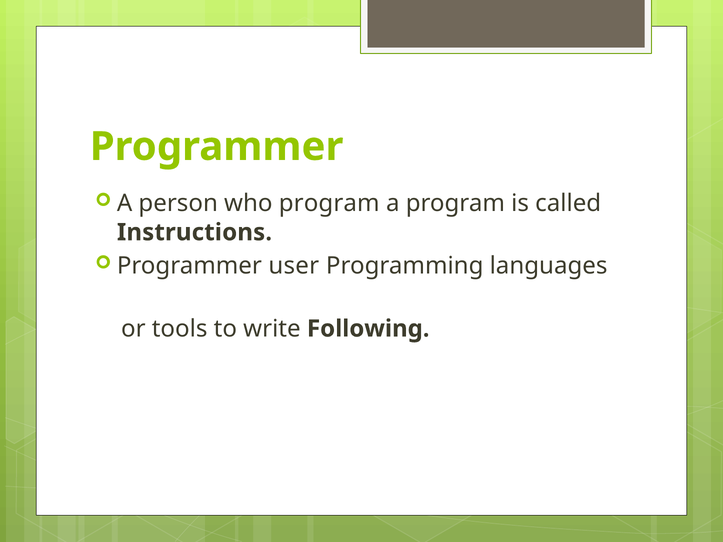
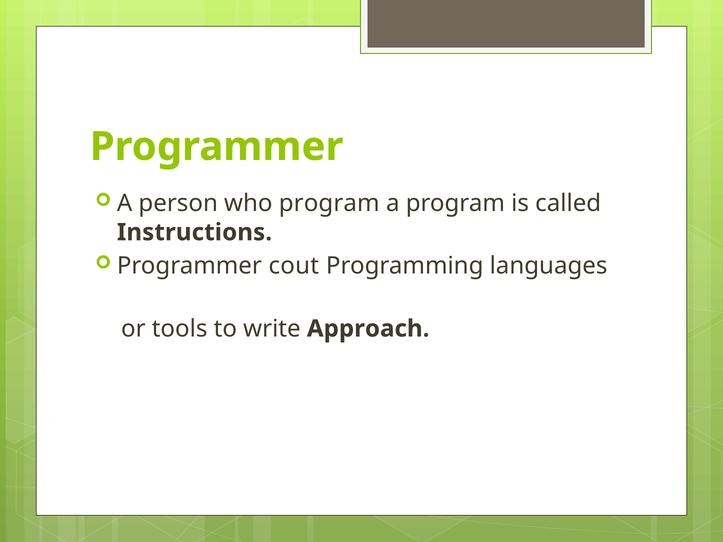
user: user -> cout
Following: Following -> Approach
